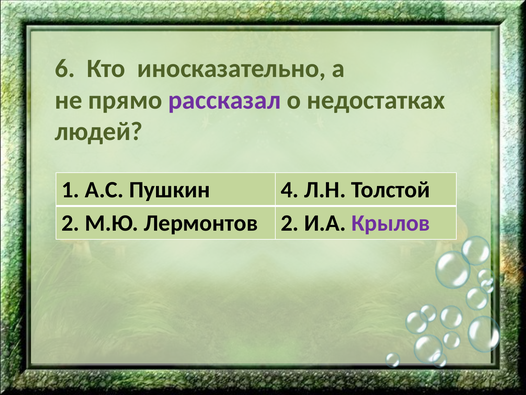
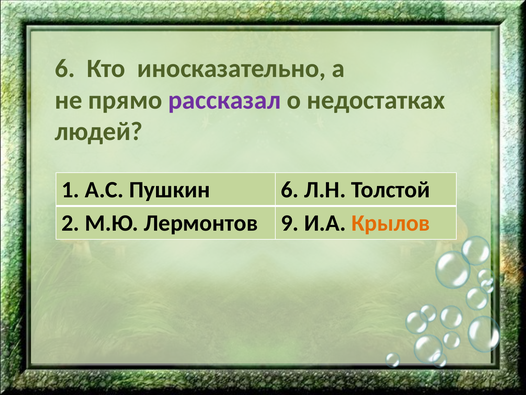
Пушкин 4: 4 -> 6
Лермонтов 2: 2 -> 9
Крылов colour: purple -> orange
